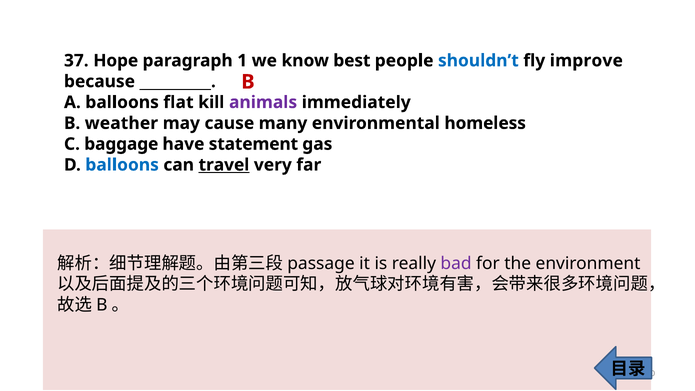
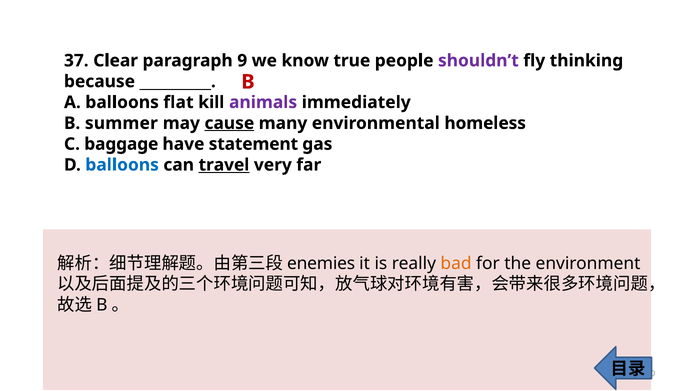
Hope: Hope -> Clear
1: 1 -> 9
best: best -> true
shouldn’t colour: blue -> purple
improve: improve -> thinking
weather: weather -> summer
cause underline: none -> present
passage: passage -> enemies
bad colour: purple -> orange
